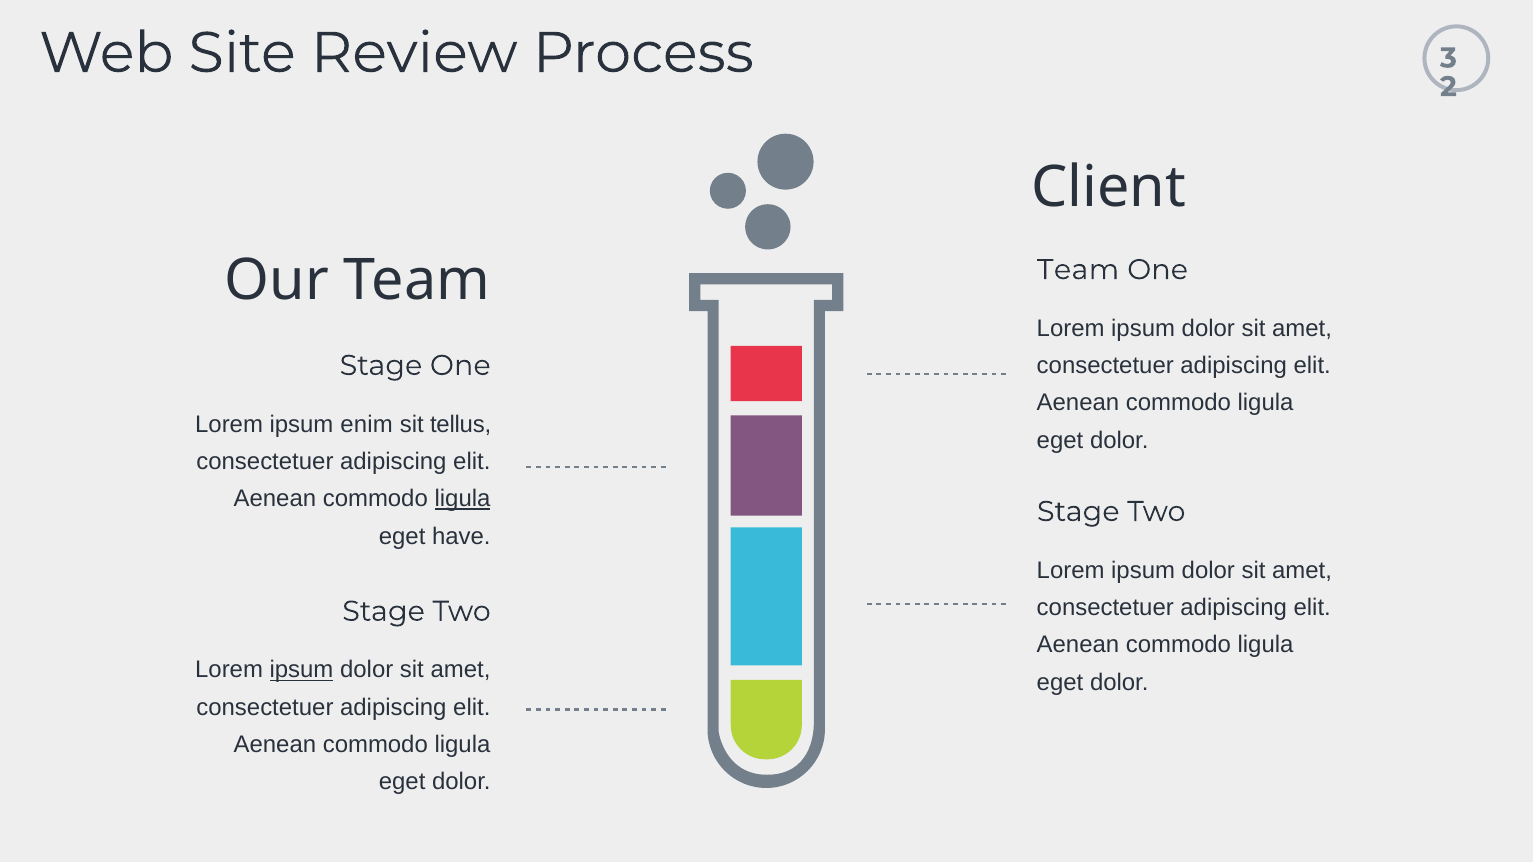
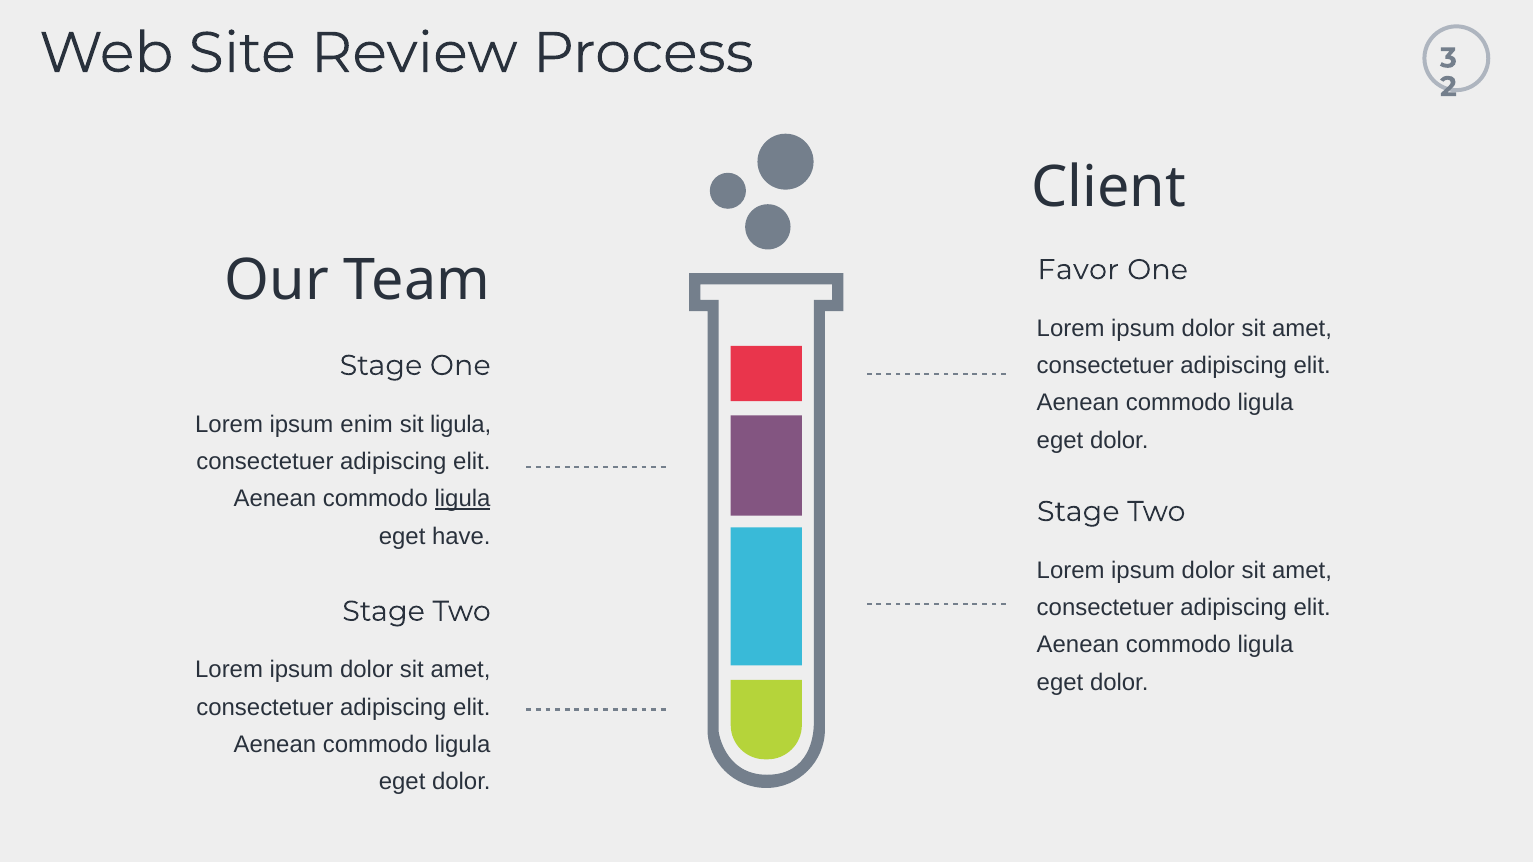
Team at (1078, 270): Team -> Favor
sit tellus: tellus -> ligula
ipsum at (302, 670) underline: present -> none
